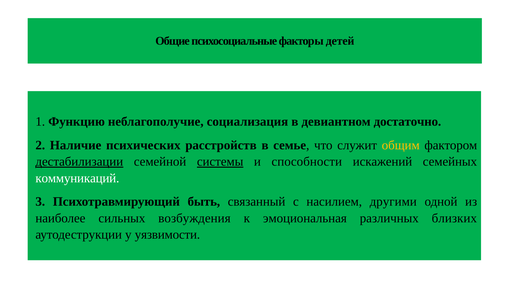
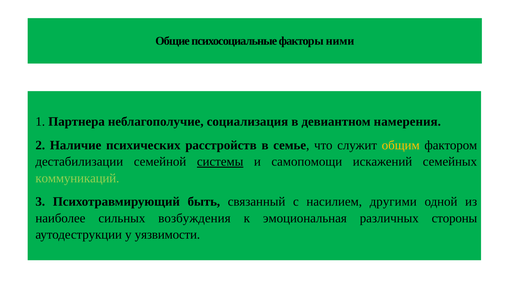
детей: детей -> ними
Функцию: Функцию -> Партнера
достаточно: достаточно -> намерения
дестабилизации underline: present -> none
способности: способности -> самопомощи
коммуникаций colour: white -> light green
близких: близких -> стороны
